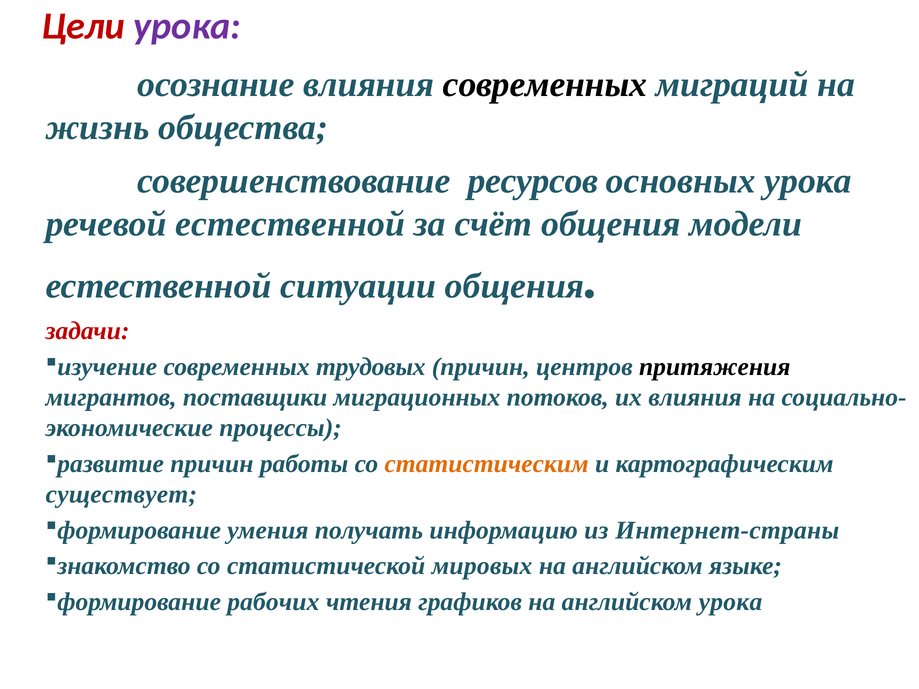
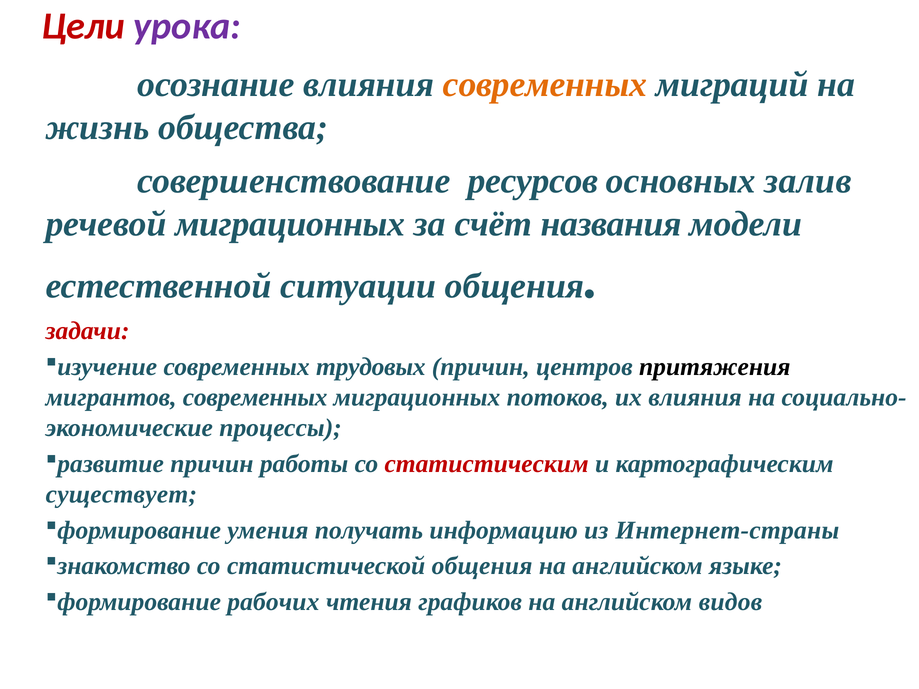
современных at (545, 85) colour: black -> orange
основных урока: урока -> залив
речевой естественной: естественной -> миграционных
счёт общения: общения -> названия
мигрантов поставщики: поставщики -> современных
статистическим colour: orange -> red
статистической мировых: мировых -> общения
английском урока: урока -> видов
